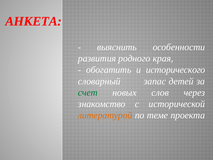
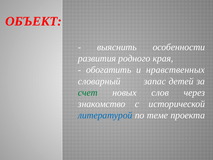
АНКЕТА: АНКЕТА -> ОБЪЕКТ
исторического: исторического -> нравственных
литературой colour: orange -> blue
